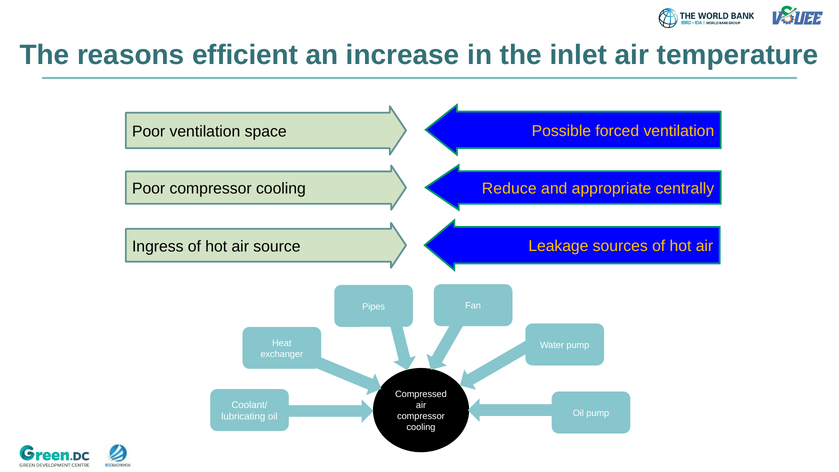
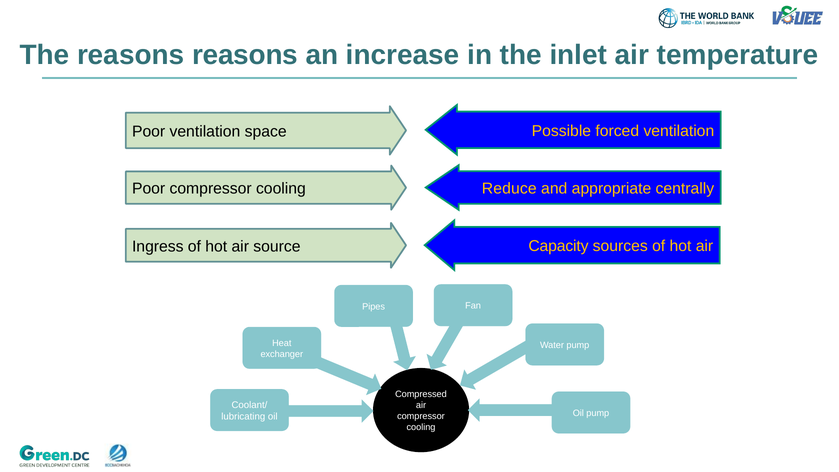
reasons efficient: efficient -> reasons
Leakage: Leakage -> Capacity
